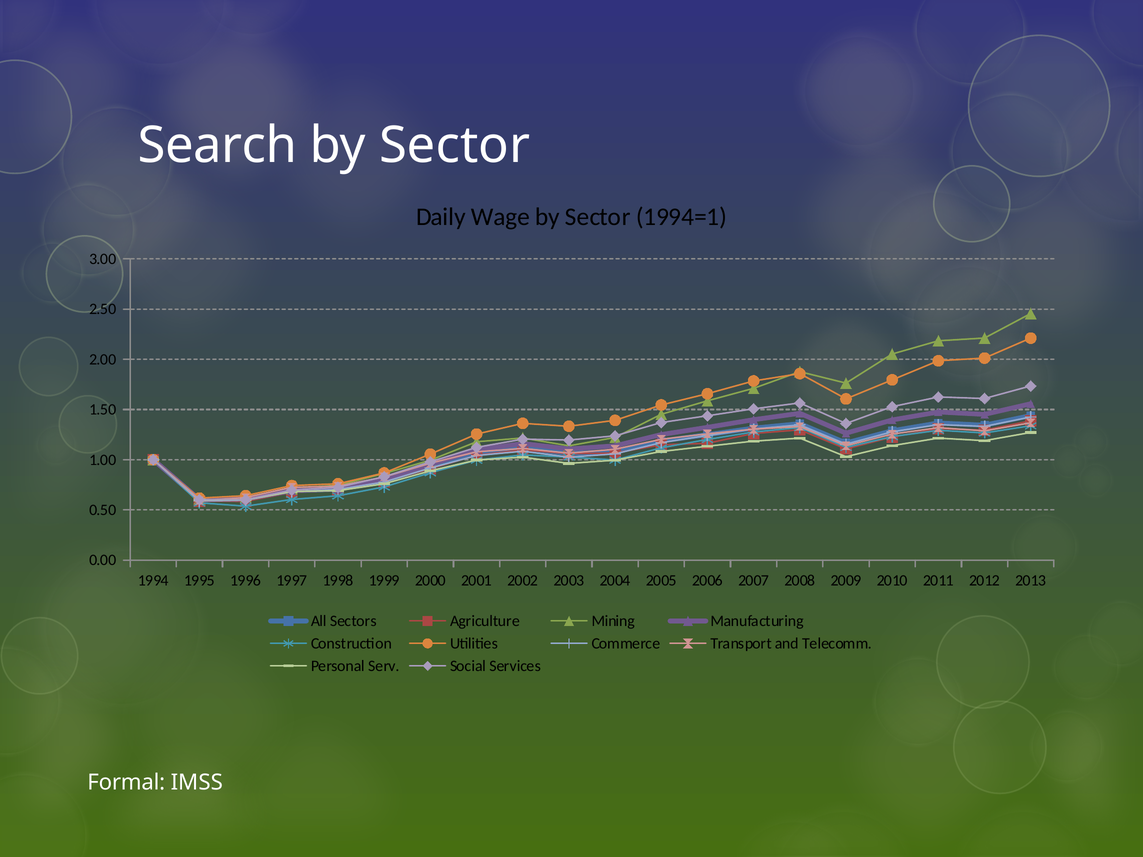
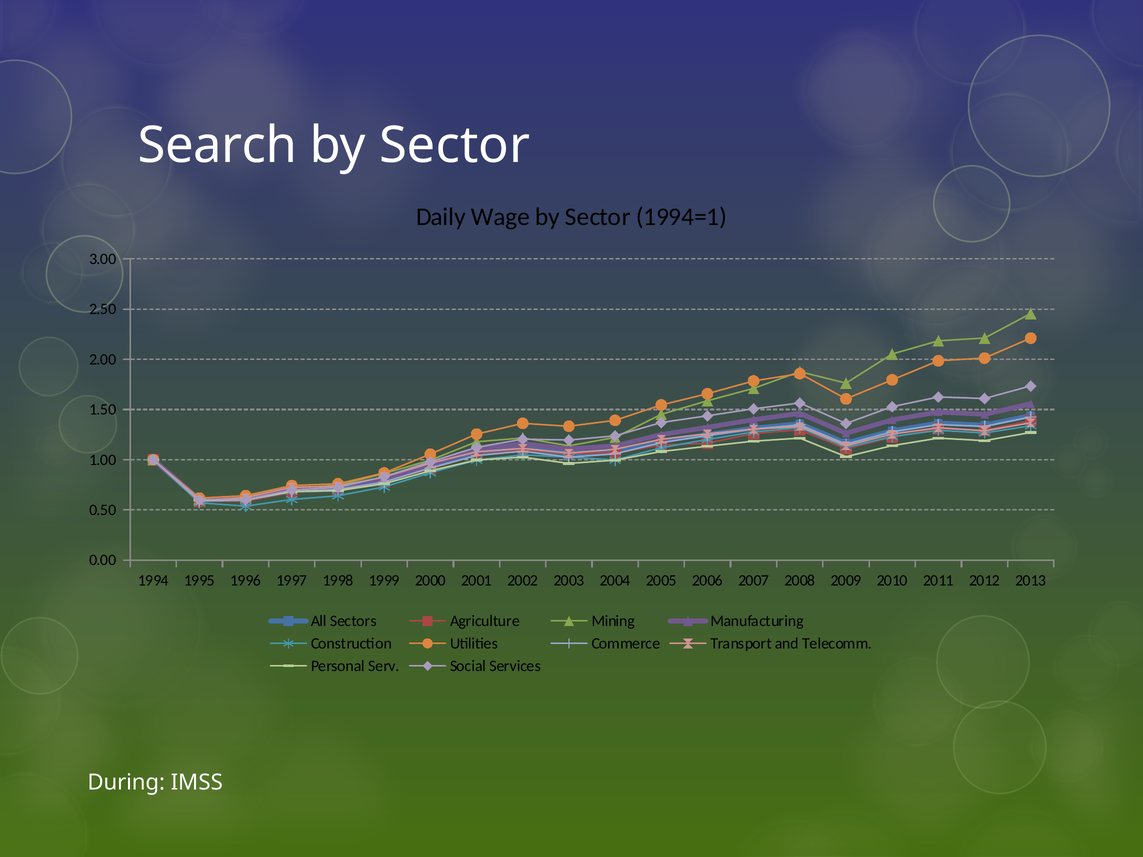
Formal: Formal -> During
